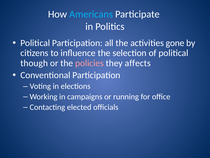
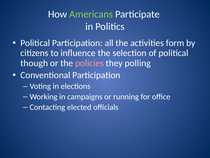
Americans colour: light blue -> light green
gone: gone -> form
affects: affects -> polling
